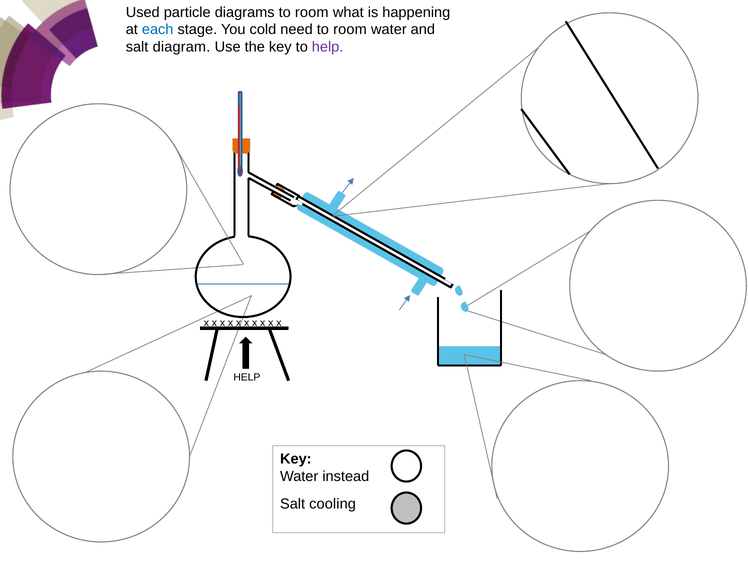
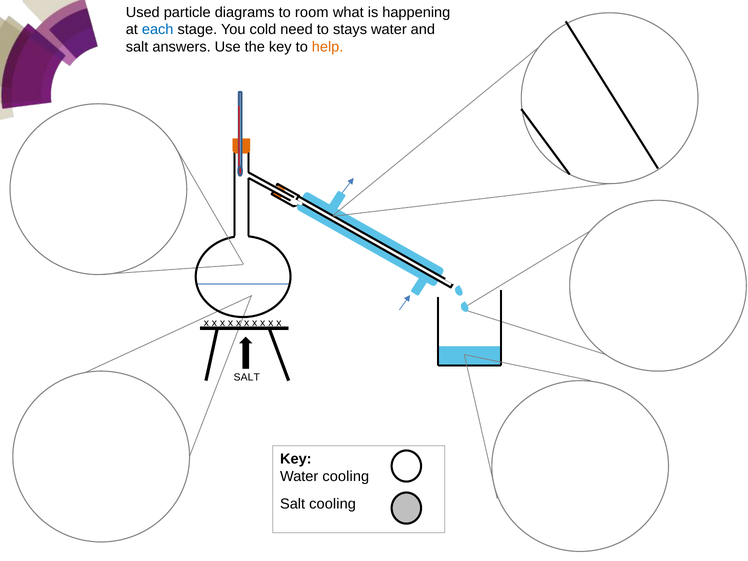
need to room: room -> stays
diagram: diagram -> answers
help at (328, 47) colour: purple -> orange
HELP at (247, 377): HELP -> SALT
Water instead: instead -> cooling
